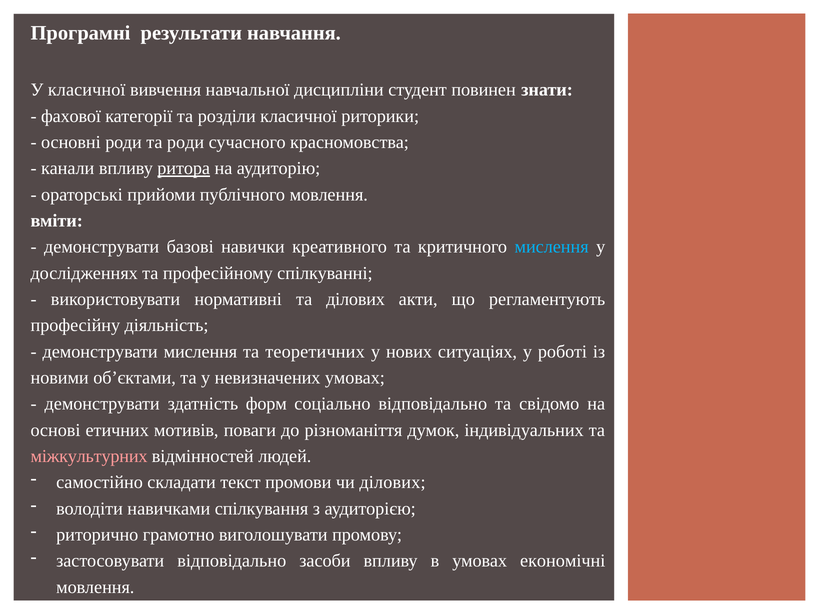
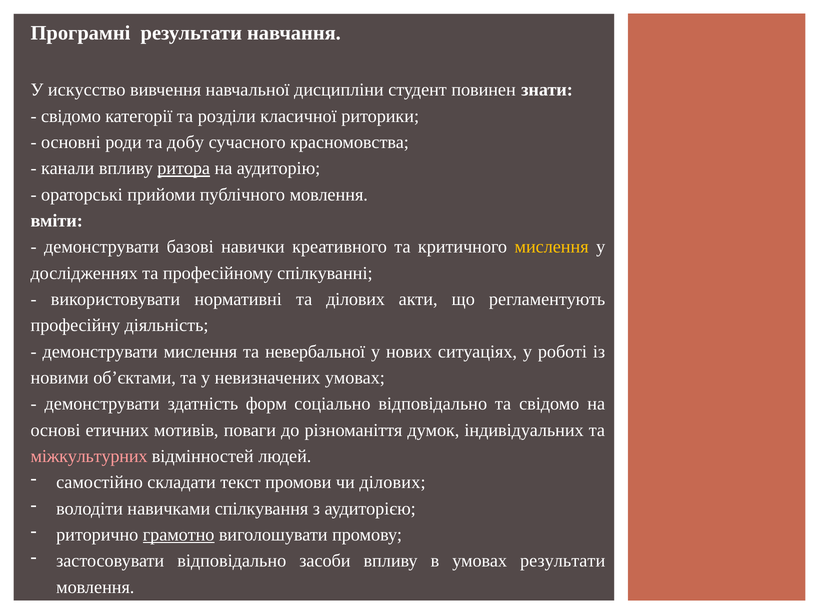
У класичної: класичної -> искусство
фахової at (71, 116): фахової -> свідомо
та роди: роди -> добу
мислення at (552, 247) colour: light blue -> yellow
теоретичних: теоретичних -> невербальної
грамотно underline: none -> present
умовах економічні: економічні -> результати
